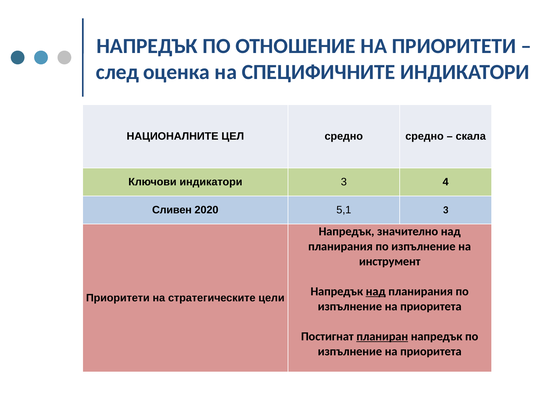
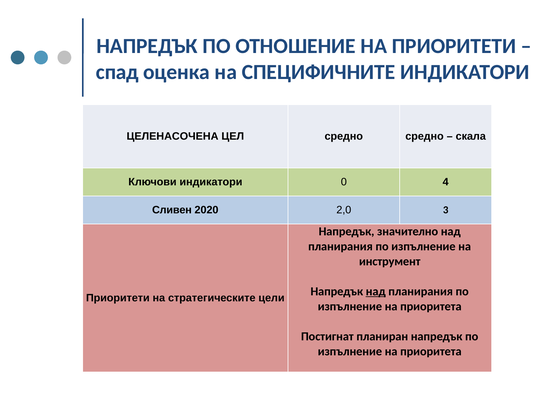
след: след -> спад
НАЦИОНАЛНИТЕ: НАЦИОНАЛНИТЕ -> ЦЕЛЕНАСОЧЕНА
индикатори 3: 3 -> 0
5,1: 5,1 -> 2,0
планиран underline: present -> none
